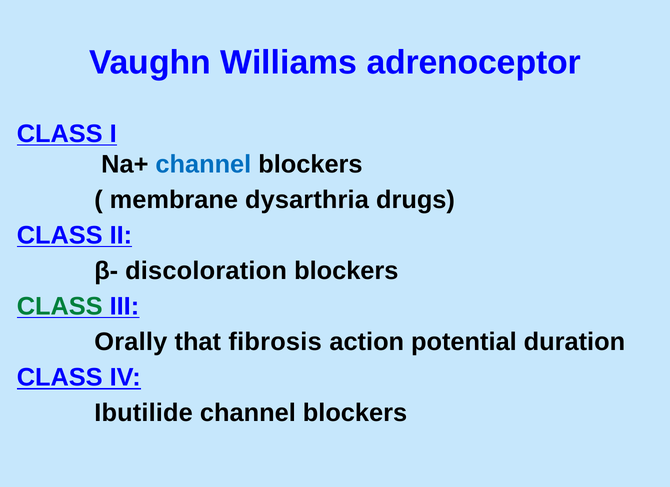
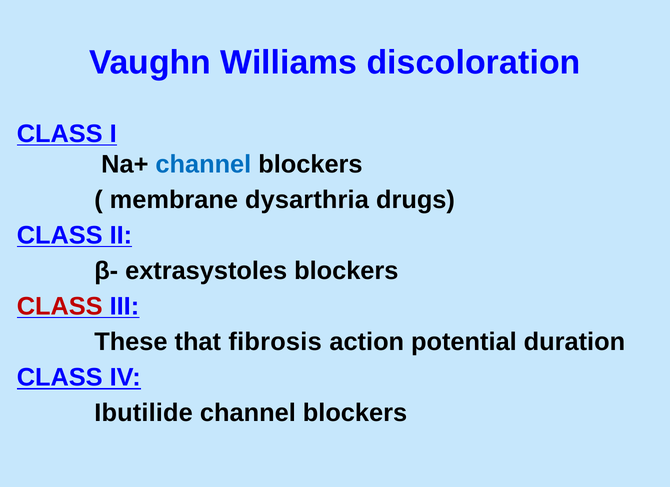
adrenoceptor: adrenoceptor -> discoloration
discoloration: discoloration -> extrasystoles
CLASS at (60, 307) colour: green -> red
Orally: Orally -> These
